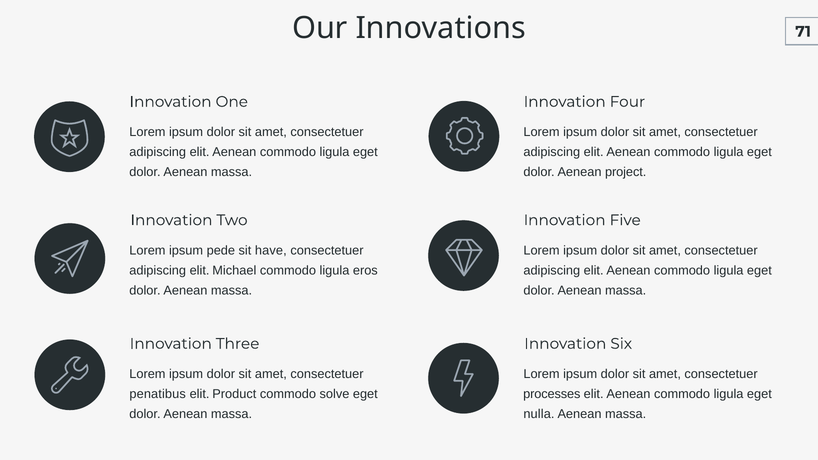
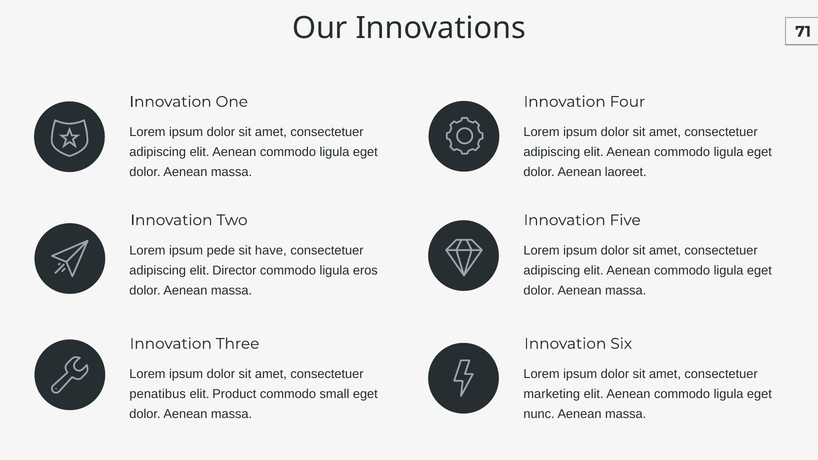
project: project -> laoreet
Michael: Michael -> Director
solve: solve -> small
processes: processes -> marketing
nulla: nulla -> nunc
